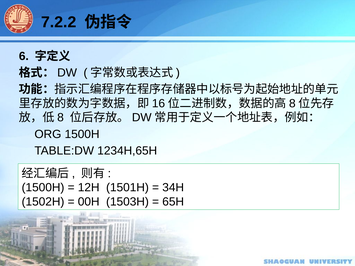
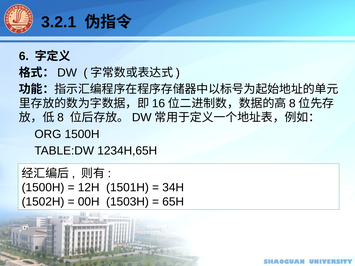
7.2.2: 7.2.2 -> 3.2.1
